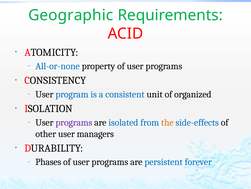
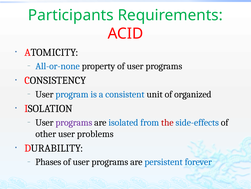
Geographic: Geographic -> Participants
the colour: orange -> red
managers: managers -> problems
